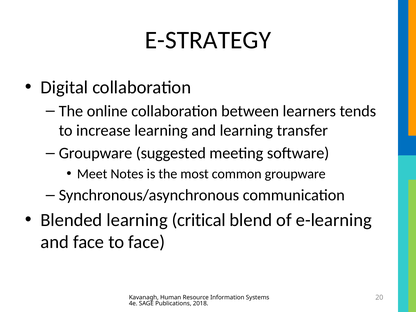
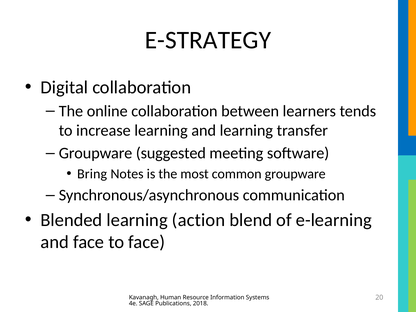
Meet: Meet -> Bring
critical: critical -> action
